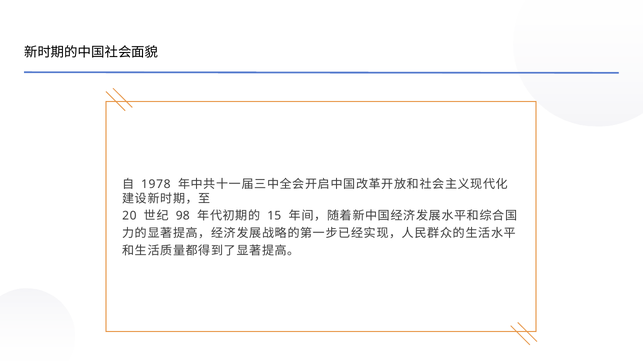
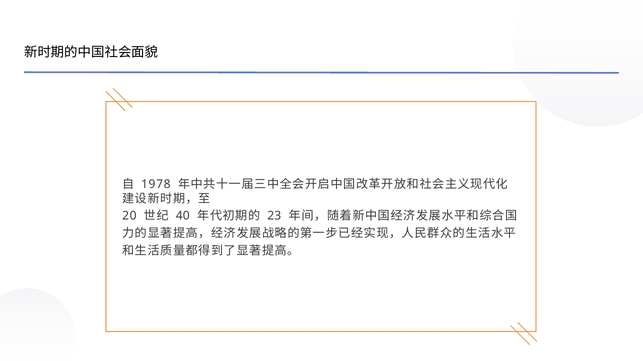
98: 98 -> 40
15: 15 -> 23
